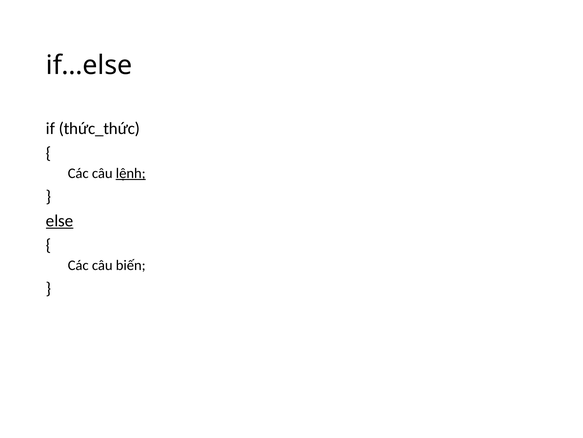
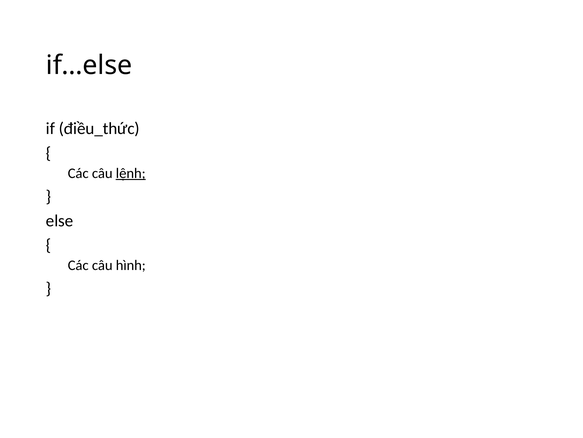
thức_thức: thức_thức -> điều_thức
else underline: present -> none
biến: biến -> hình
